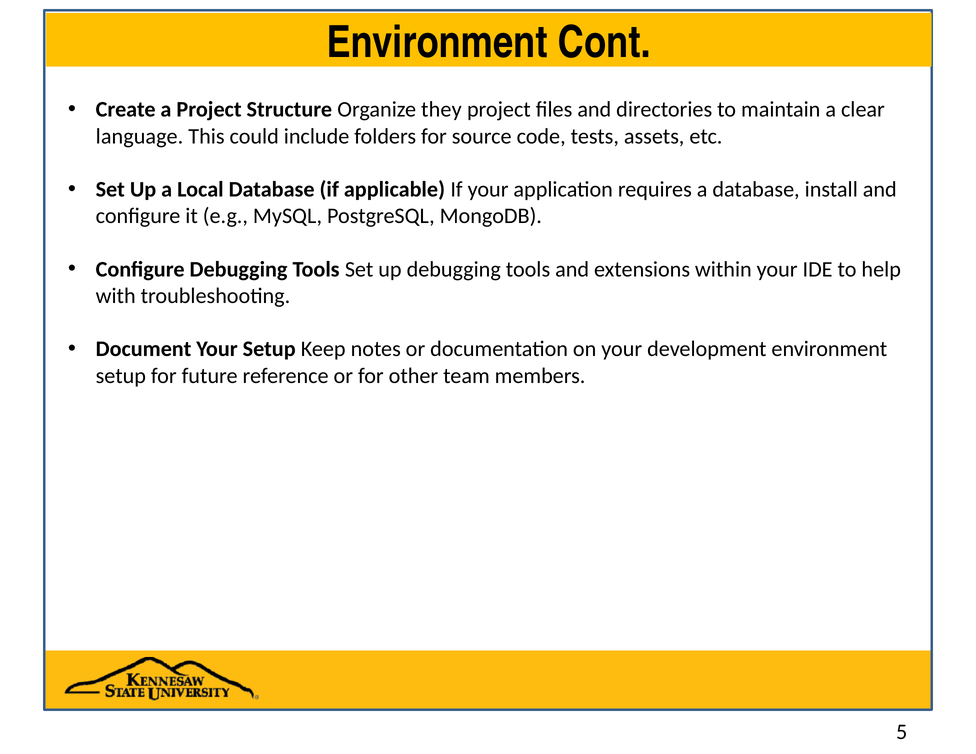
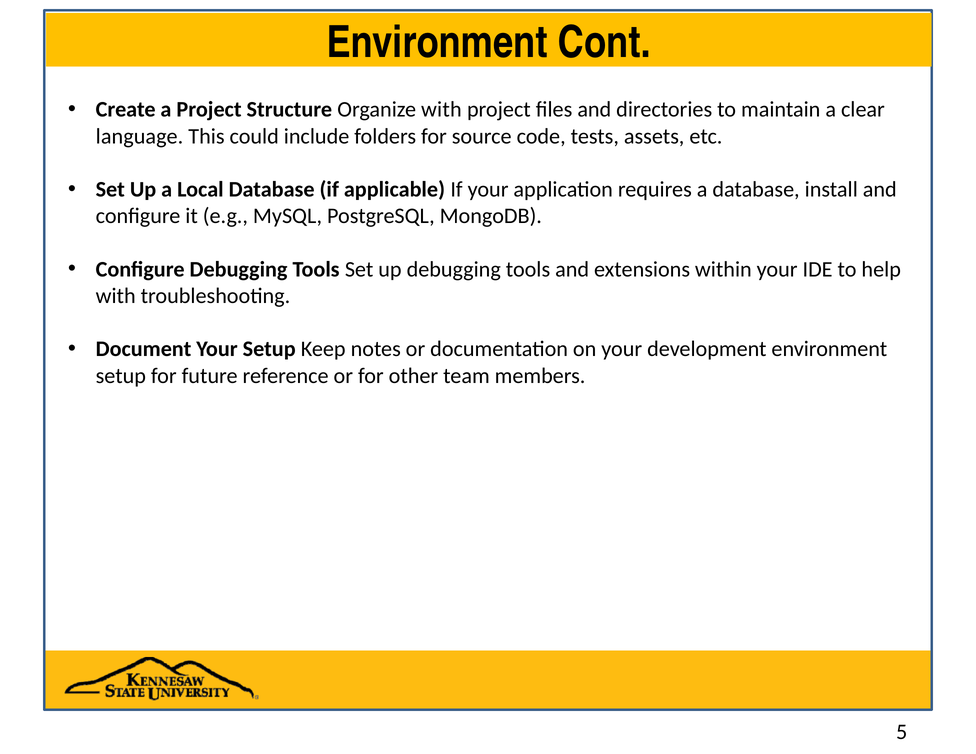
Organize they: they -> with
